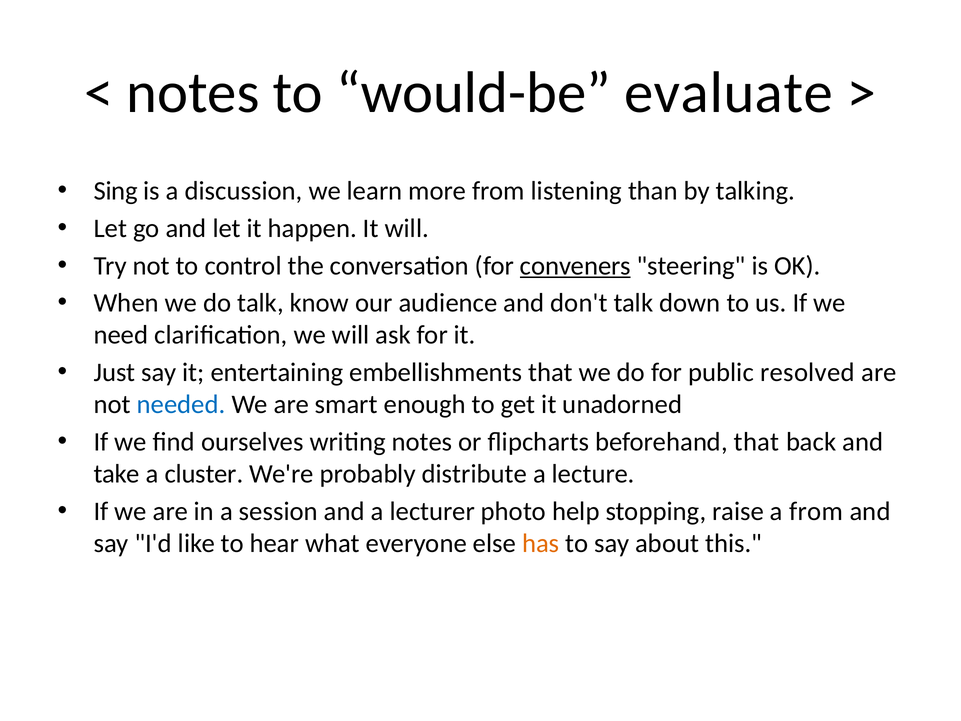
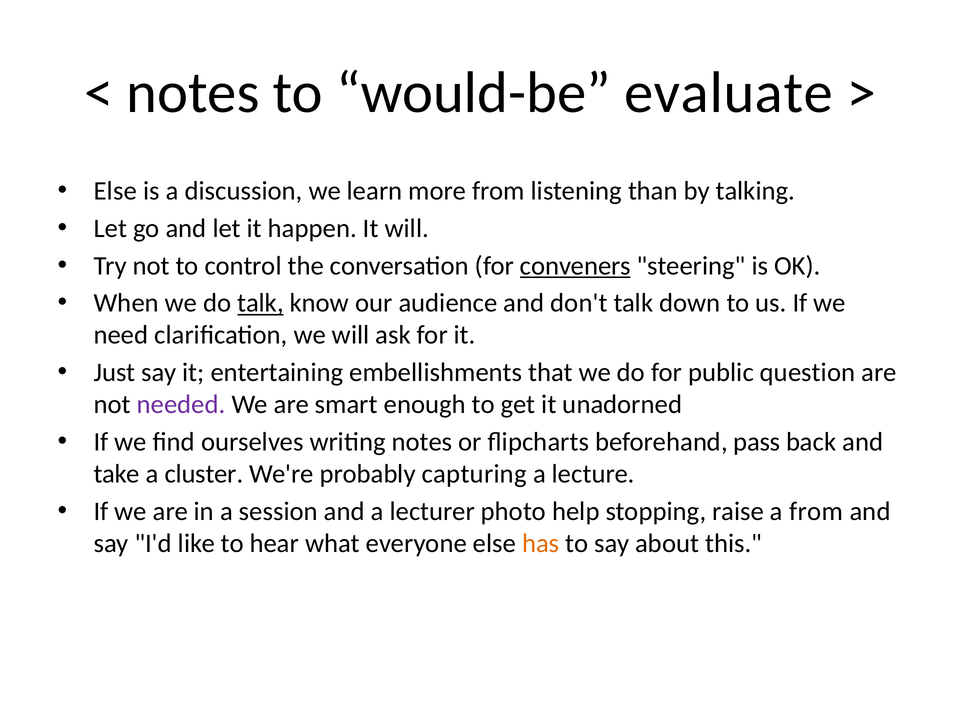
Sing at (116, 191): Sing -> Else
talk at (261, 303) underline: none -> present
resolved: resolved -> question
needed colour: blue -> purple
beforehand that: that -> pass
distribute: distribute -> capturing
